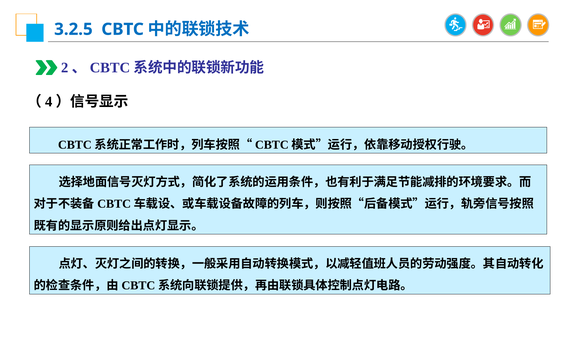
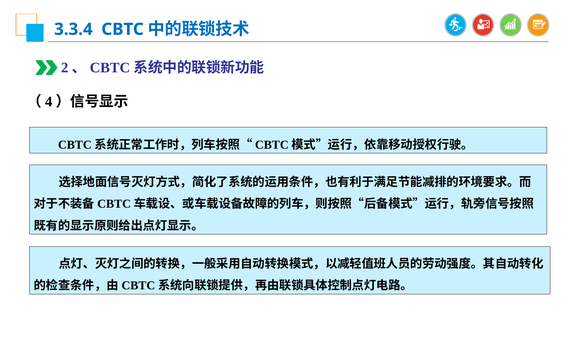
3.2.5: 3.2.5 -> 3.3.4
